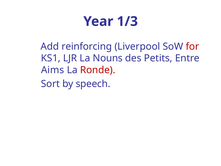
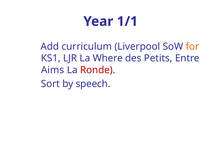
1/3: 1/3 -> 1/1
reinforcing: reinforcing -> curriculum
for colour: red -> orange
Nouns: Nouns -> Where
